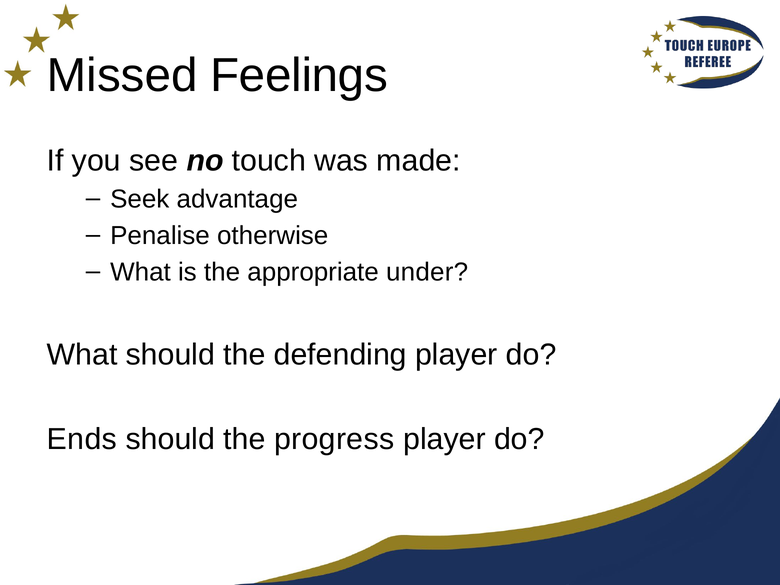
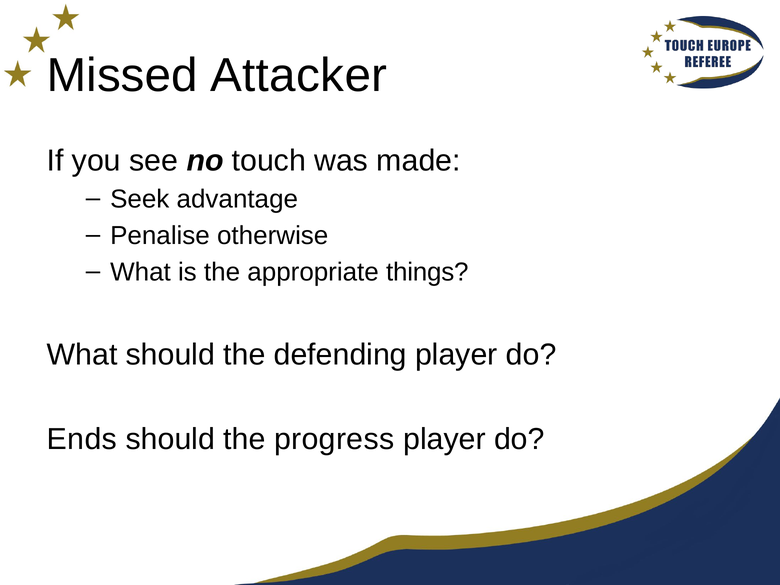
Feelings: Feelings -> Attacker
under: under -> things
